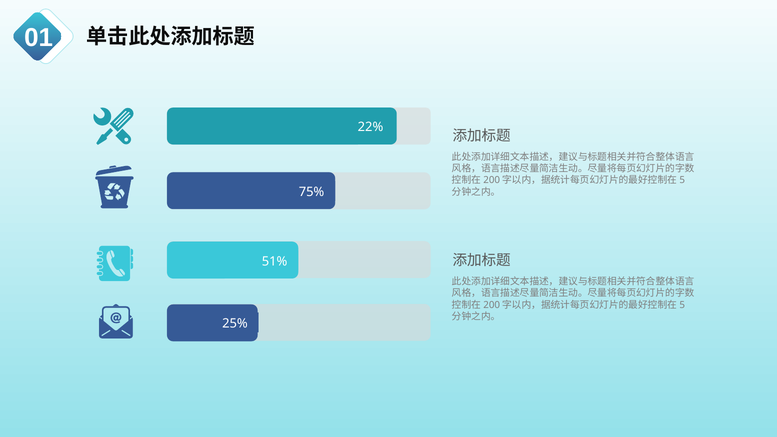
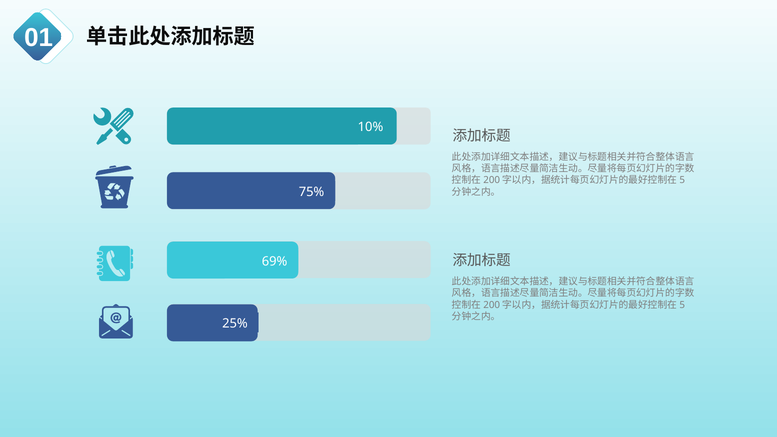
22%: 22% -> 10%
51%: 51% -> 69%
